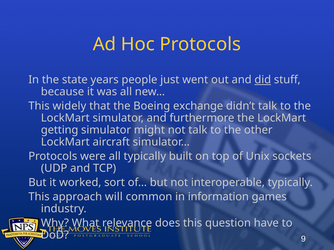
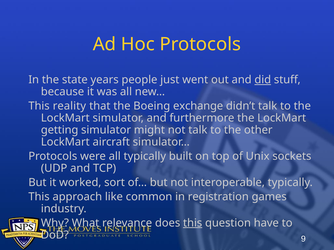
widely: widely -> reality
will: will -> like
information: information -> registration
this at (193, 223) underline: none -> present
